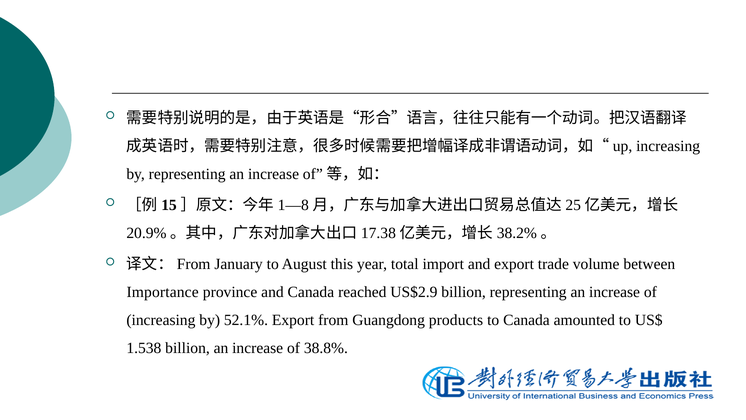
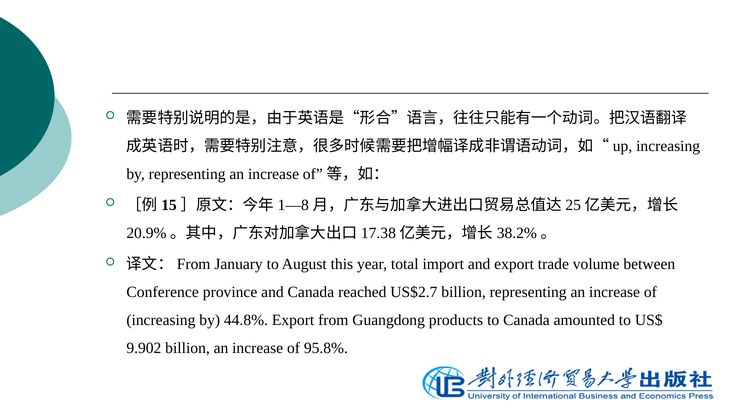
Importance: Importance -> Conference
US$2.9: US$2.9 -> US$2.7
52.1%: 52.1% -> 44.8%
1.538: 1.538 -> 9.902
38.8%: 38.8% -> 95.8%
